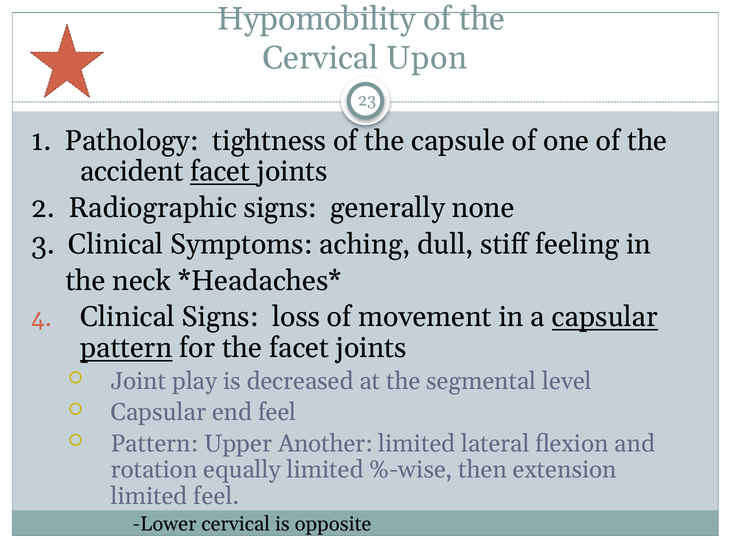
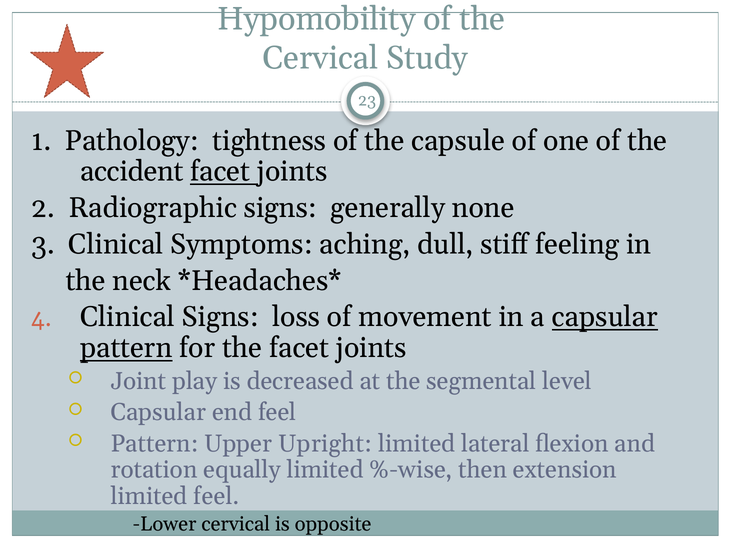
Upon: Upon -> Study
Another: Another -> Upright
